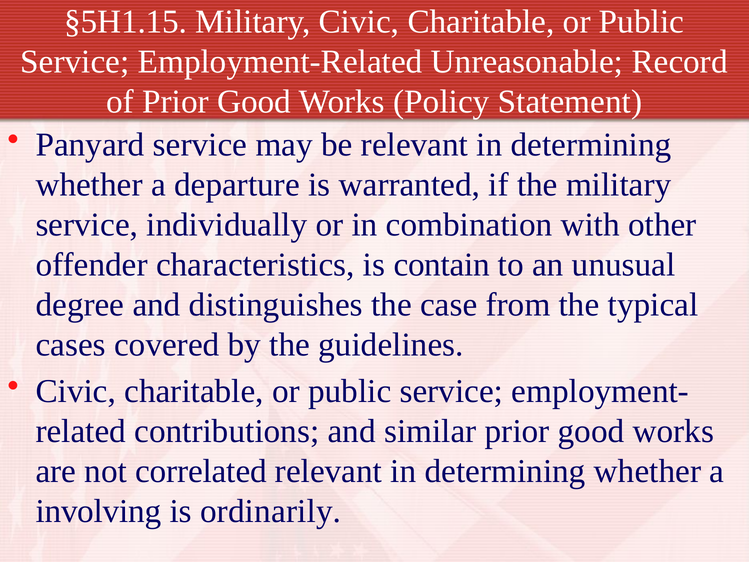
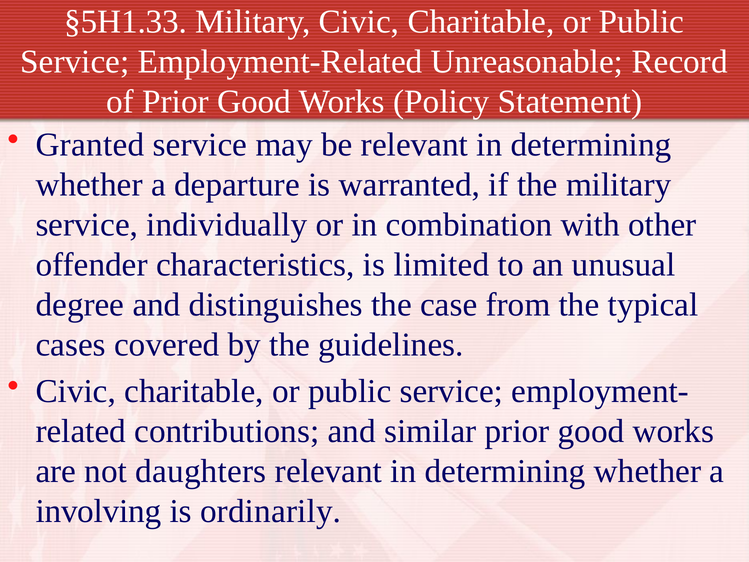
§5H1.15: §5H1.15 -> §5H1.33
Panyard: Panyard -> Granted
contain: contain -> limited
correlated: correlated -> daughters
